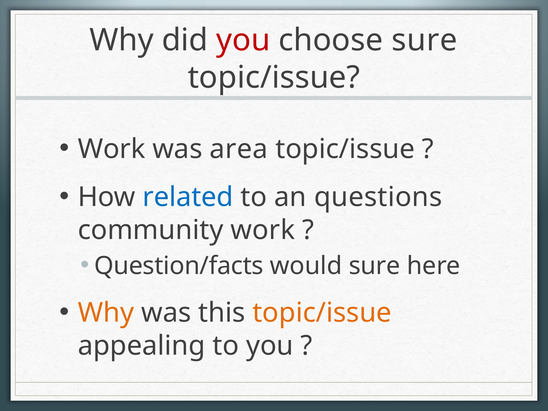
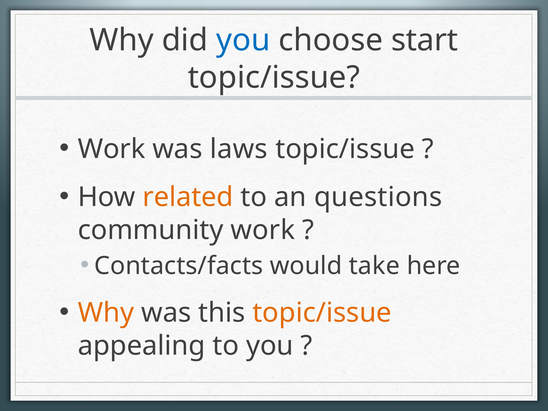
you at (243, 40) colour: red -> blue
choose sure: sure -> start
area: area -> laws
related colour: blue -> orange
Question/facts: Question/facts -> Contacts/facts
would sure: sure -> take
